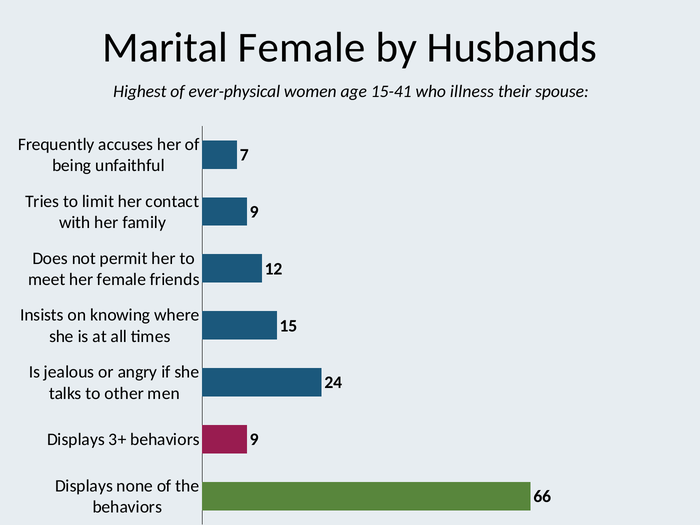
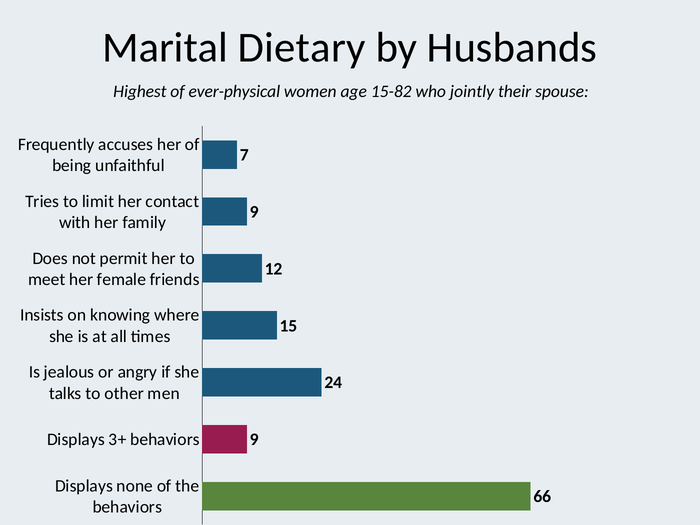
Marital Female: Female -> Dietary
15-41: 15-41 -> 15-82
illness: illness -> jointly
